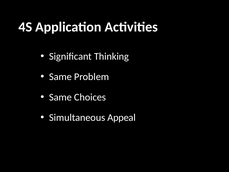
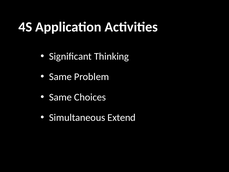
Appeal: Appeal -> Extend
